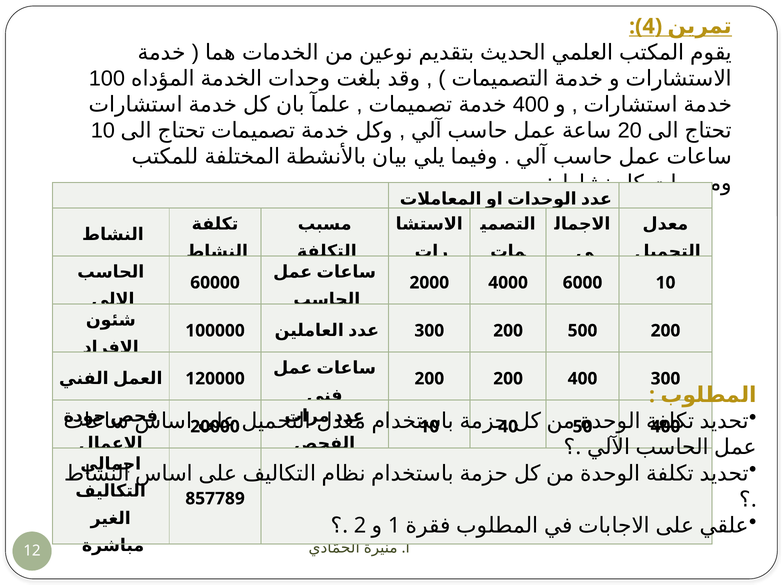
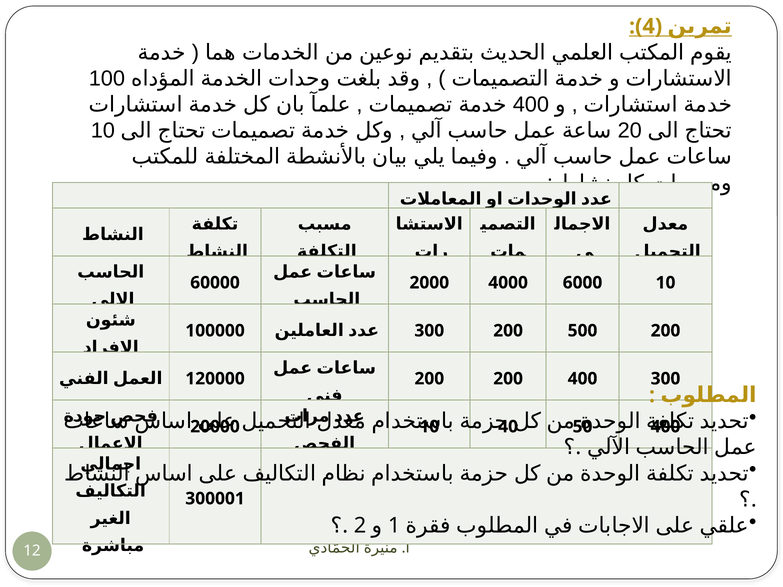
857789: 857789 -> 300001
